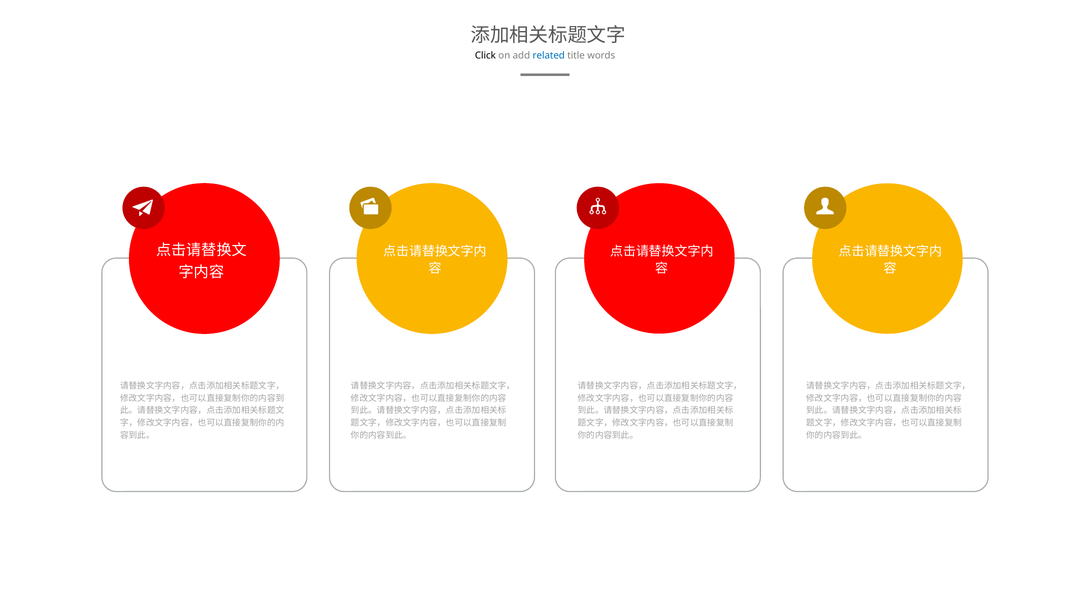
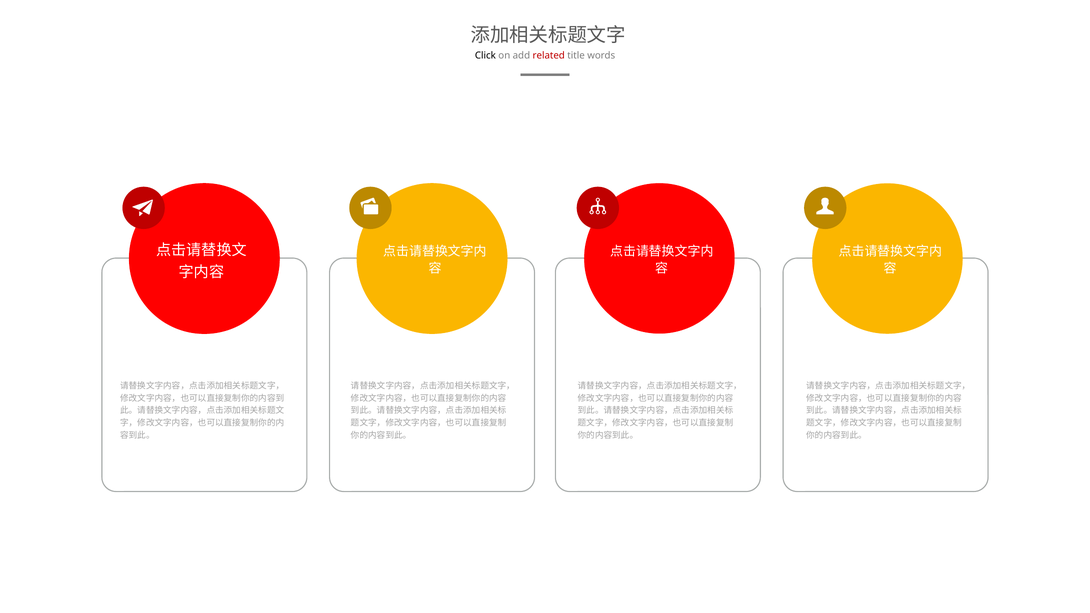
related colour: blue -> red
